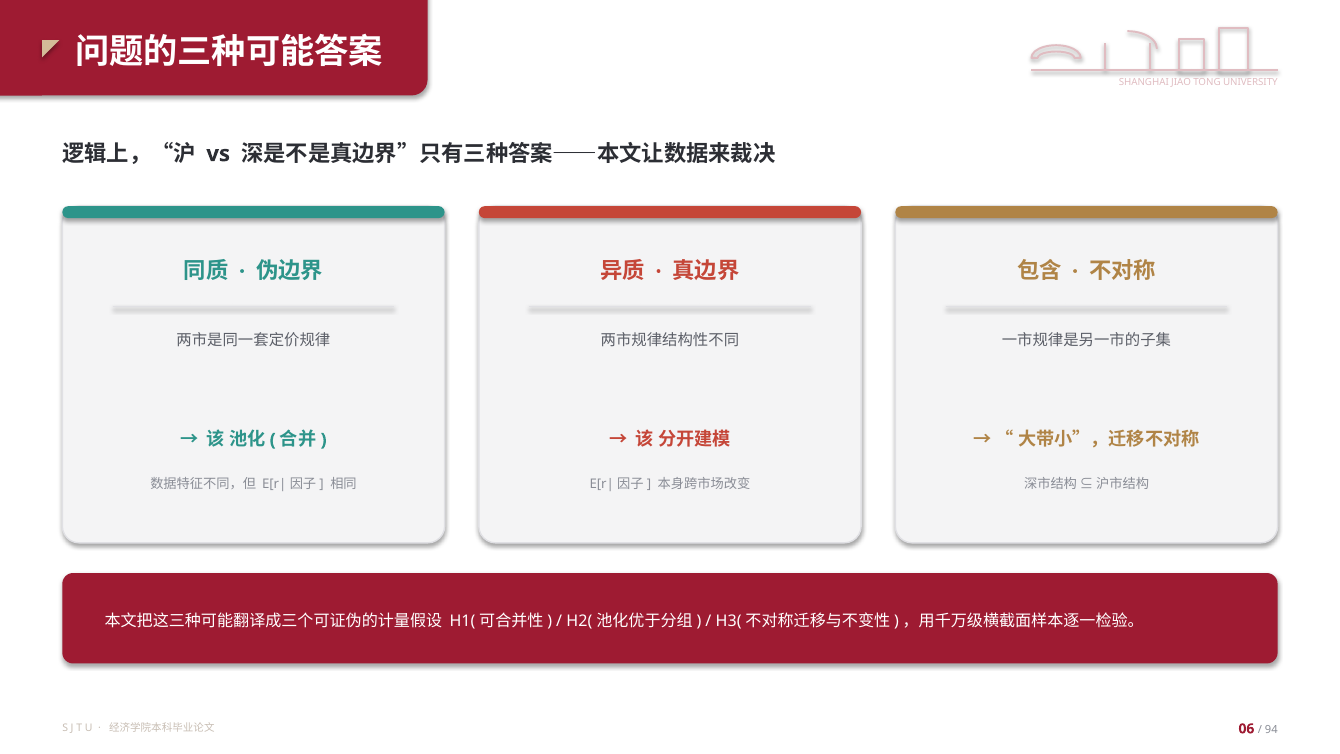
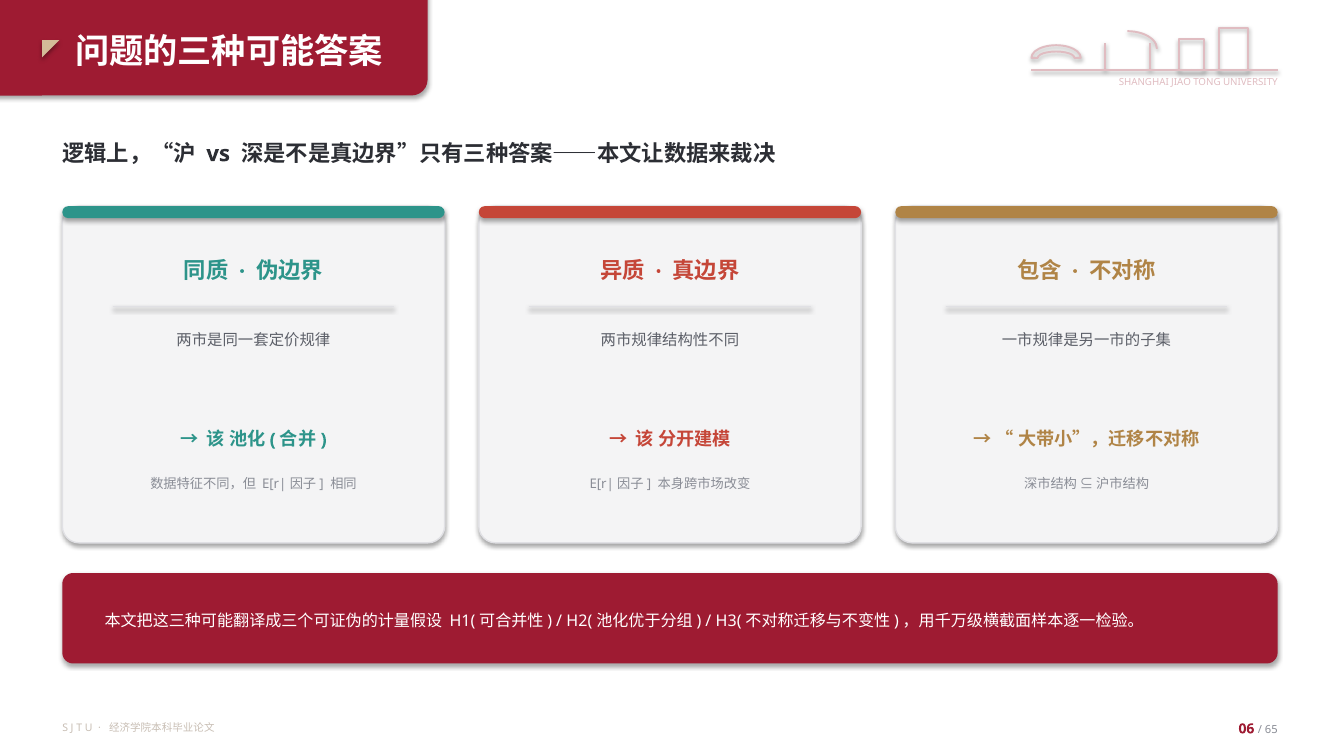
94: 94 -> 65
